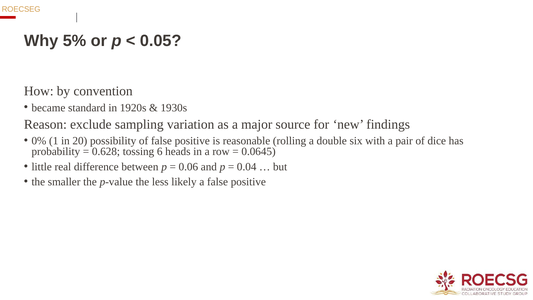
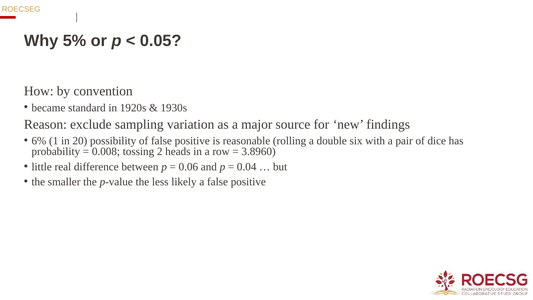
0%: 0% -> 6%
0.628: 0.628 -> 0.008
6: 6 -> 2
0.0645: 0.0645 -> 3.8960
